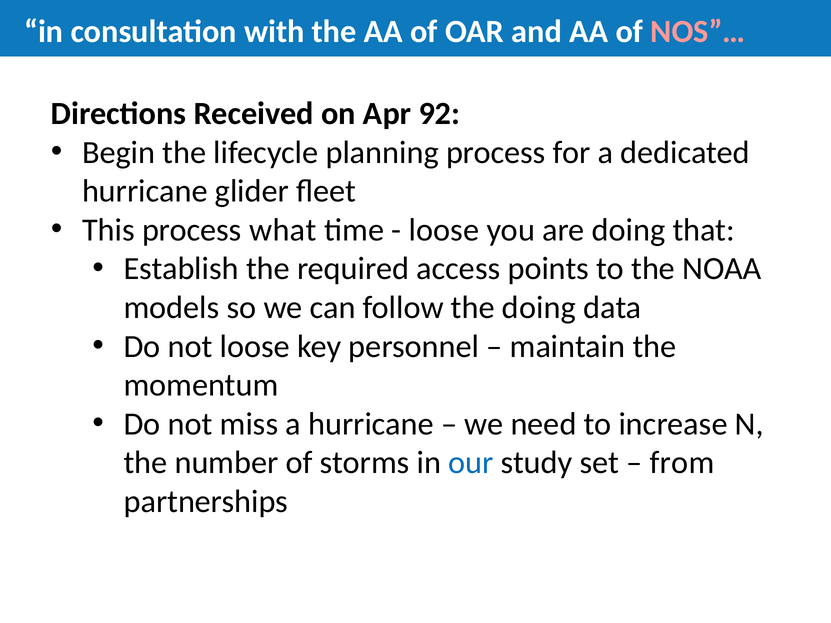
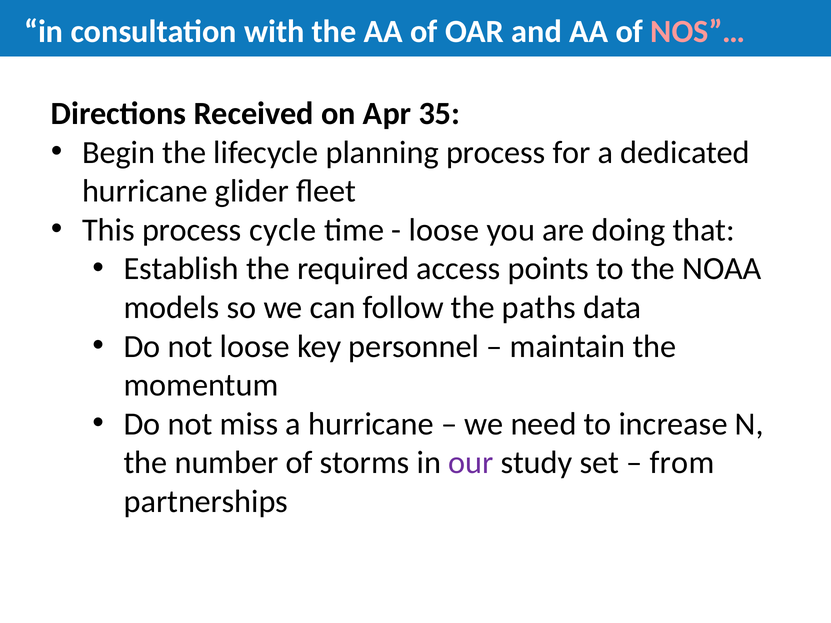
92: 92 -> 35
what: what -> cycle
the doing: doing -> paths
our colour: blue -> purple
